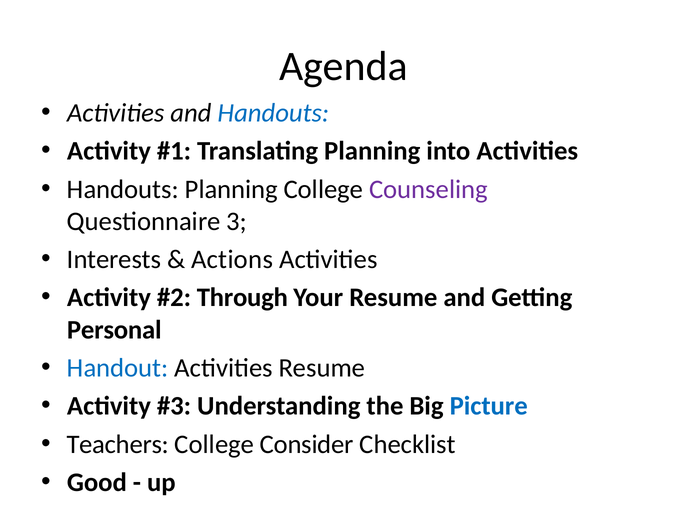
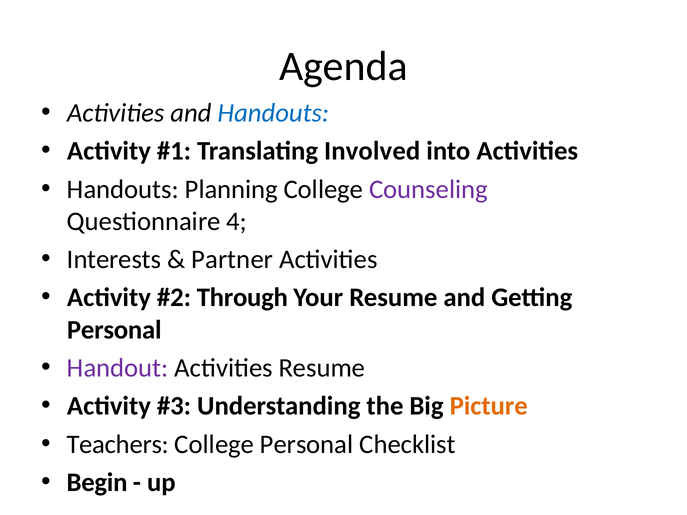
Translating Planning: Planning -> Involved
3: 3 -> 4
Actions: Actions -> Partner
Handout colour: blue -> purple
Picture colour: blue -> orange
College Consider: Consider -> Personal
Good: Good -> Begin
